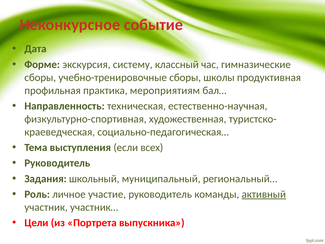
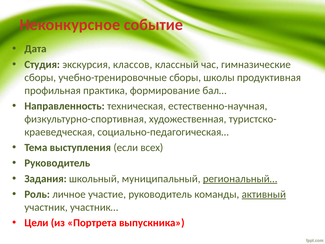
Форме: Форме -> Студия
систему: систему -> классов
мероприятиям: мероприятиям -> формирование
региональный… underline: none -> present
